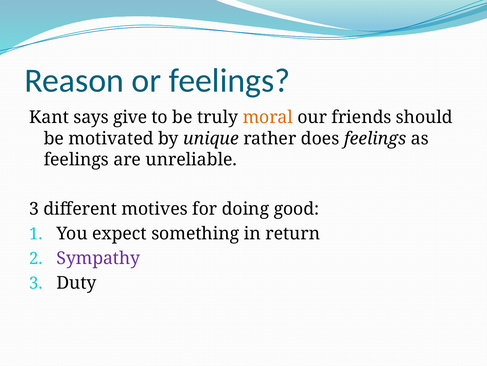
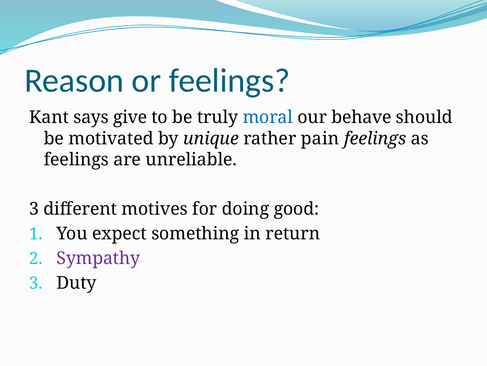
moral colour: orange -> blue
friends: friends -> behave
does: does -> pain
